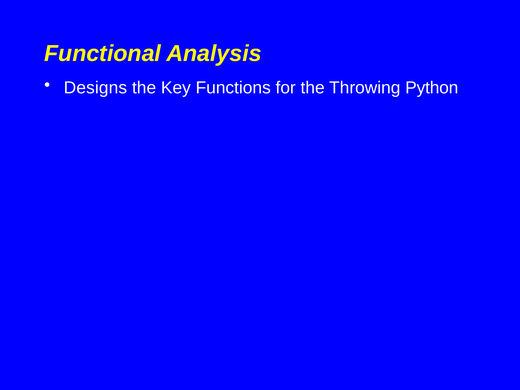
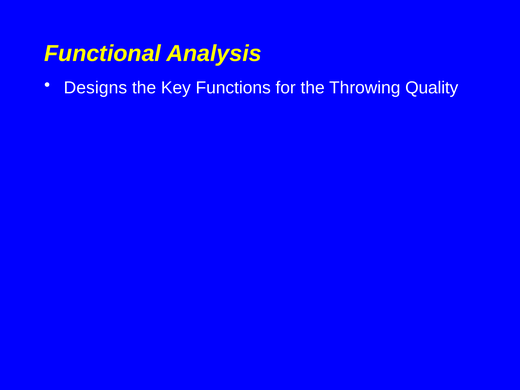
Python: Python -> Quality
